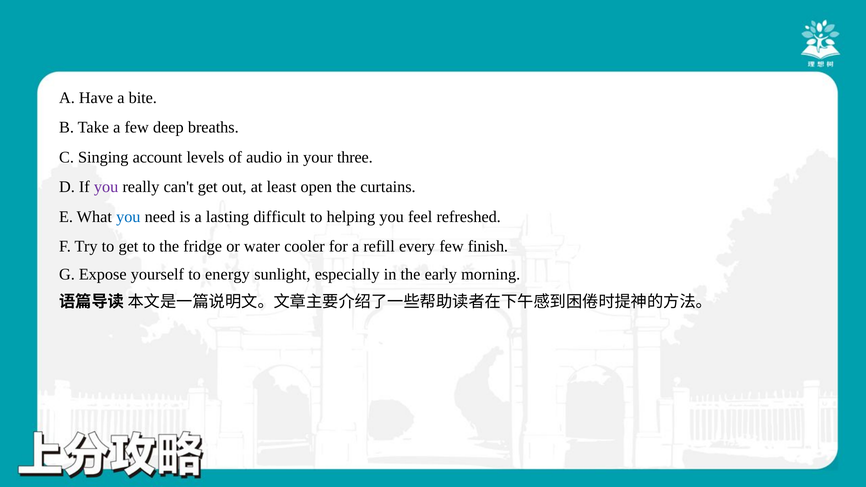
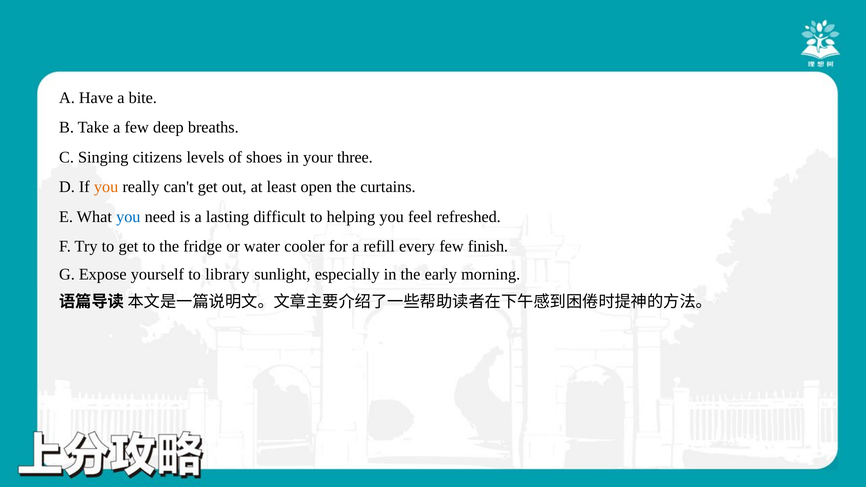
account: account -> citizens
audio: audio -> shoes
you at (106, 187) colour: purple -> orange
energy: energy -> library
